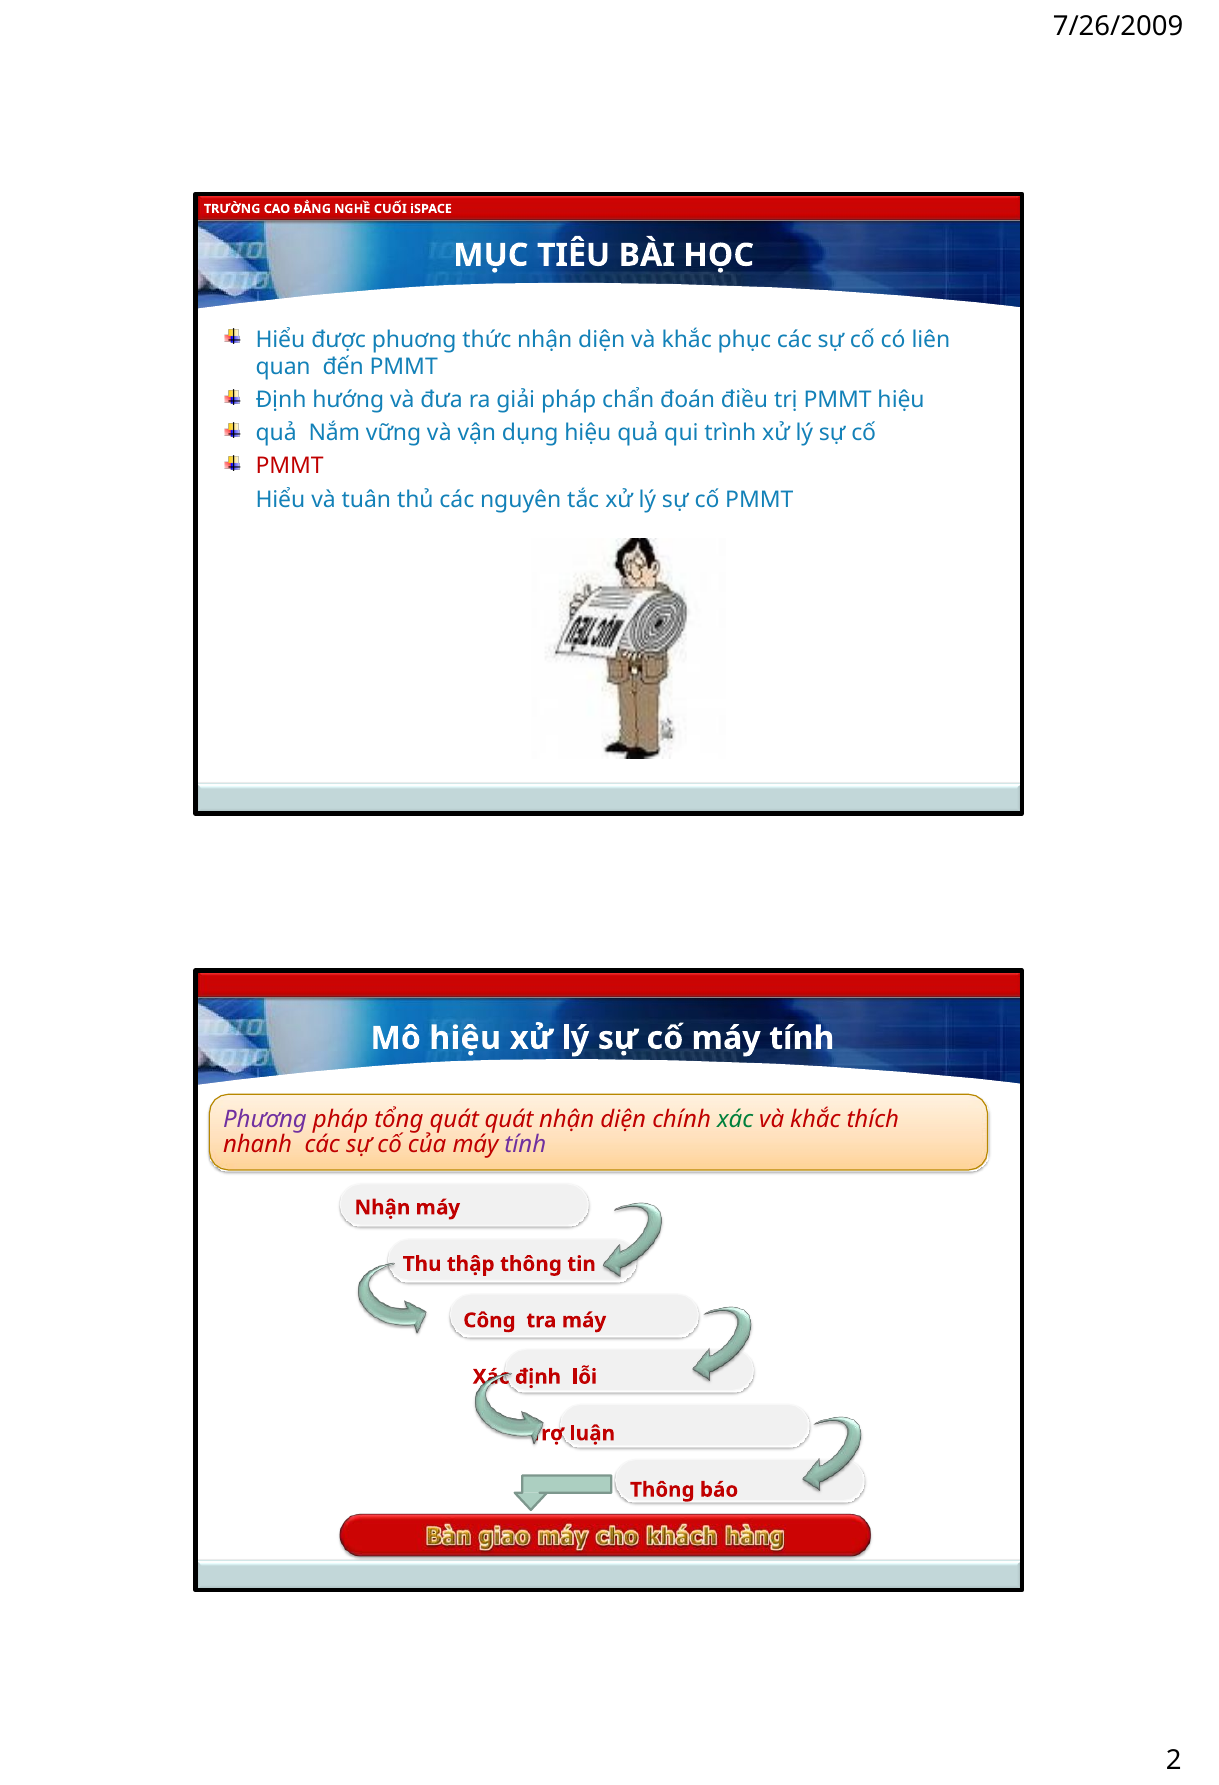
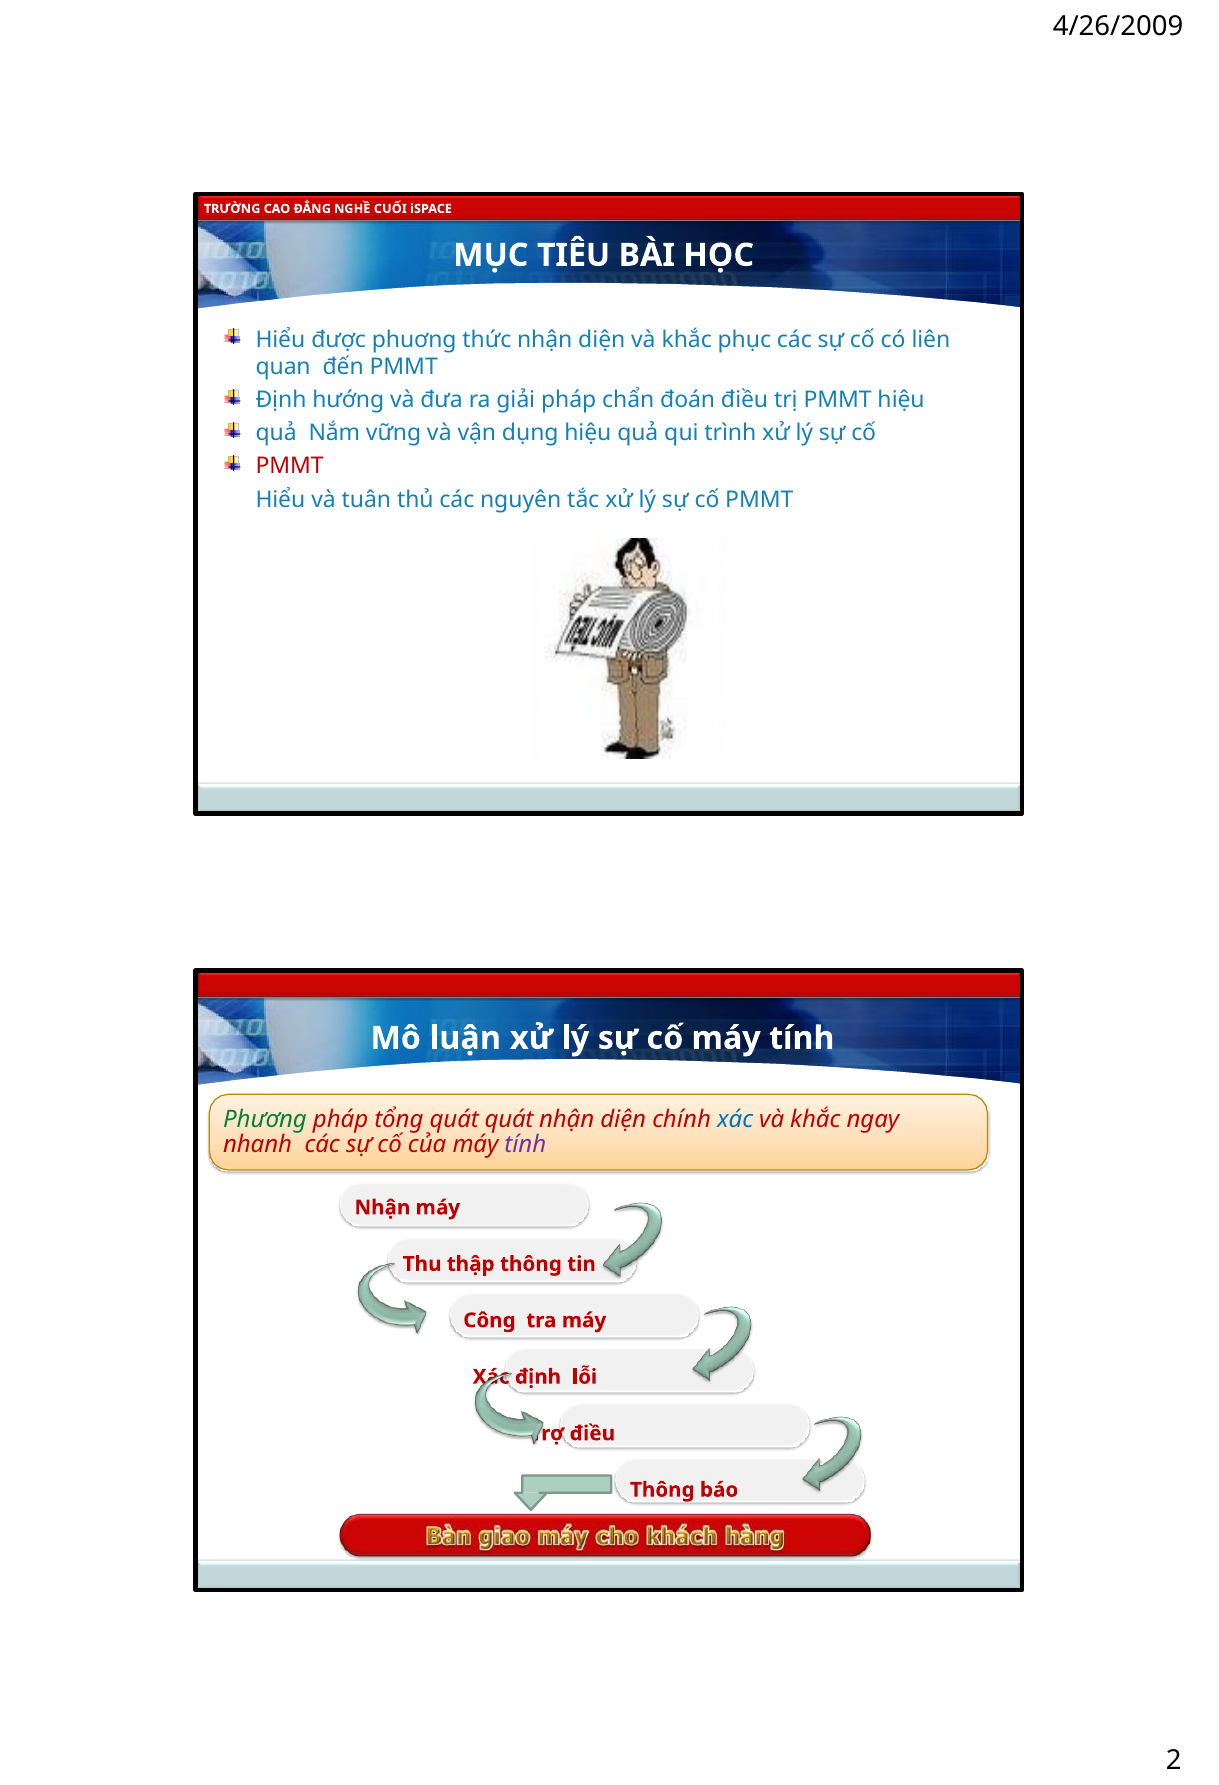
7/26/2009: 7/26/2009 -> 4/26/2009
hiệu: hiệu -> luận
Phương colour: purple -> green
xác at (735, 1120) colour: green -> blue
thích: thích -> ngay
luận: luận -> điều
